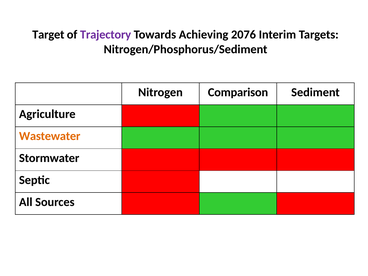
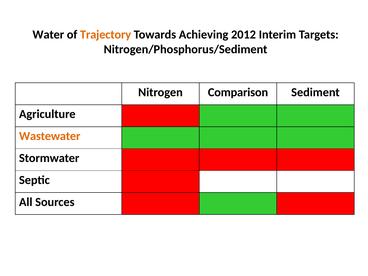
Target: Target -> Water
Trajectory colour: purple -> orange
2076: 2076 -> 2012
